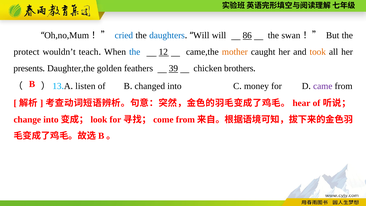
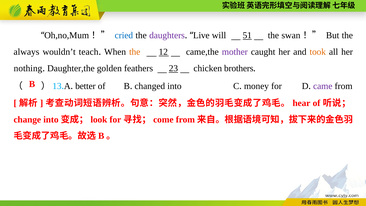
daughters colour: blue -> purple
Will at (201, 35): Will -> Live
86: 86 -> 51
protect: protect -> always
the at (135, 52) colour: blue -> orange
mother colour: orange -> purple
presents: presents -> nothing
39: 39 -> 23
listen: listen -> better
